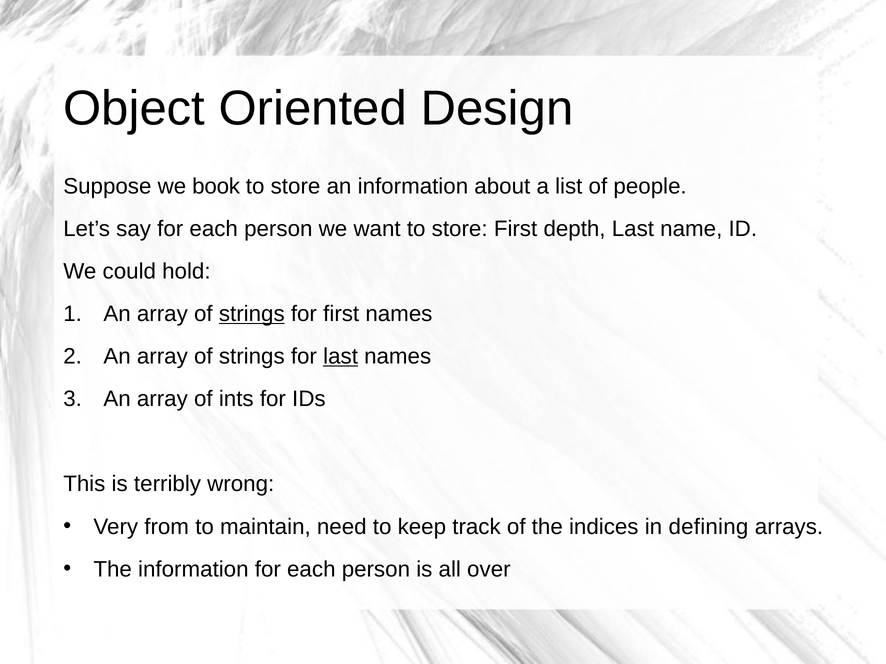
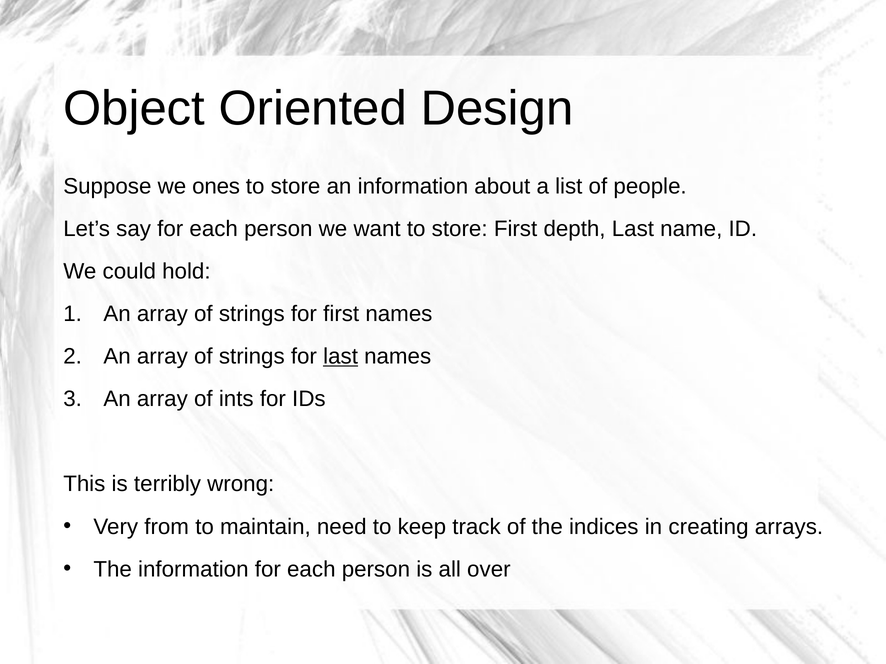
book: book -> ones
strings at (252, 314) underline: present -> none
defining: defining -> creating
